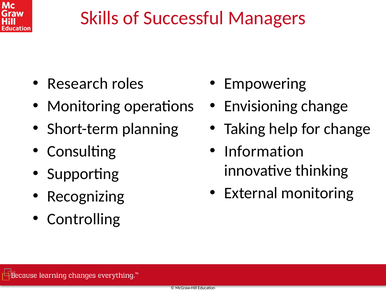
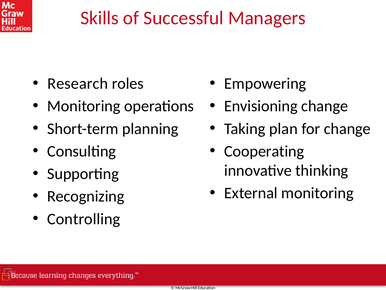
help: help -> plan
Information: Information -> Cooperating
